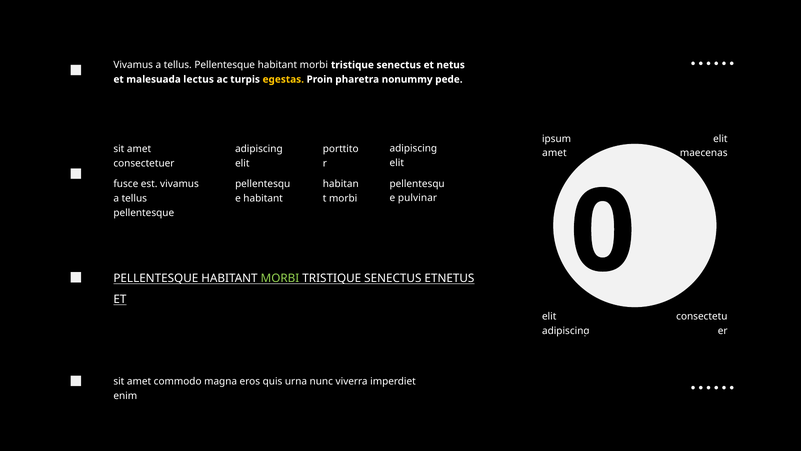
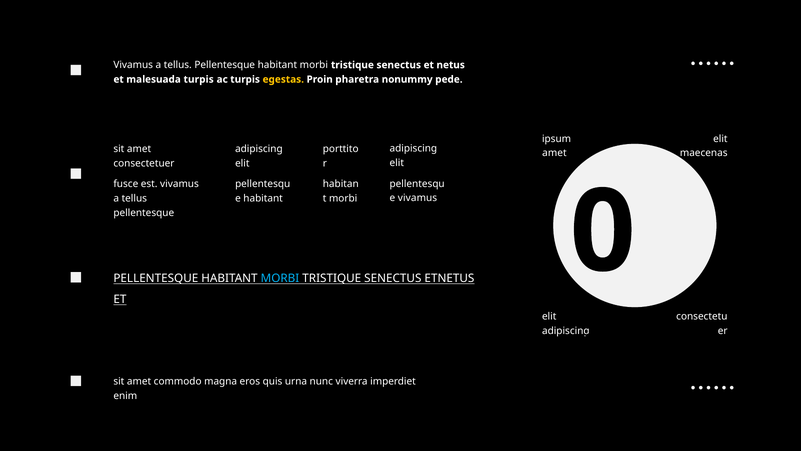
malesuada lectus: lectus -> turpis
pulvinar at (418, 198): pulvinar -> vivamus
MORBI at (280, 278) colour: light green -> light blue
